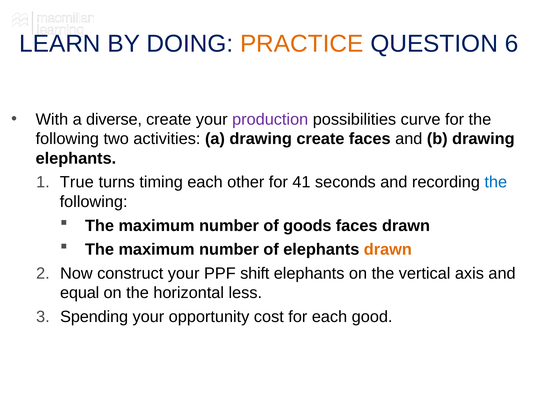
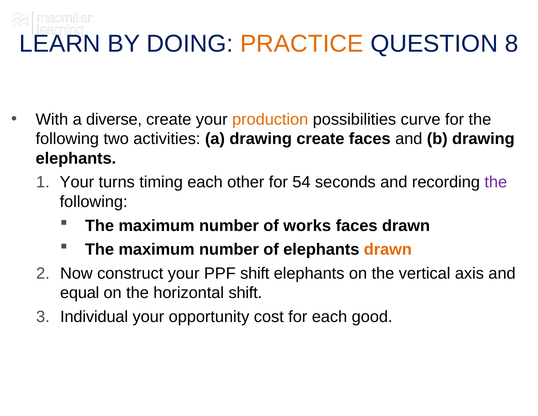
6: 6 -> 8
production colour: purple -> orange
True at (77, 182): True -> Your
41: 41 -> 54
the at (496, 182) colour: blue -> purple
goods: goods -> works
horizontal less: less -> shift
Spending: Spending -> Individual
